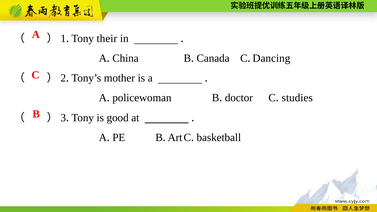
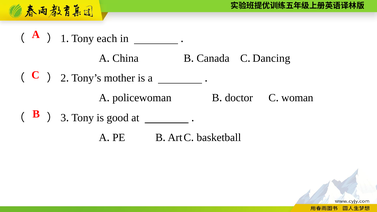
their: their -> each
studies: studies -> woman
